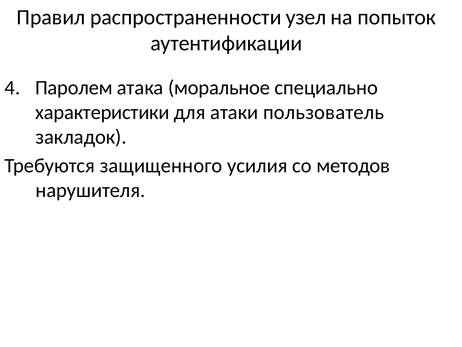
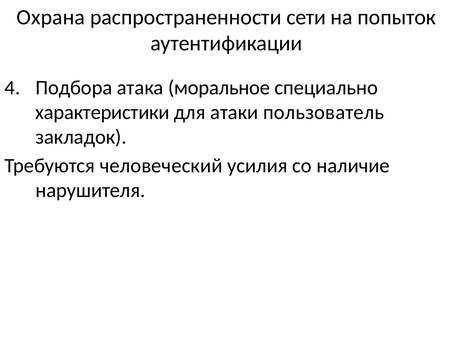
Правил: Правил -> Охрана
узел: узел -> сети
Паролем: Паролем -> Подбора
защищенного: защищенного -> человеческий
методов: методов -> наличие
